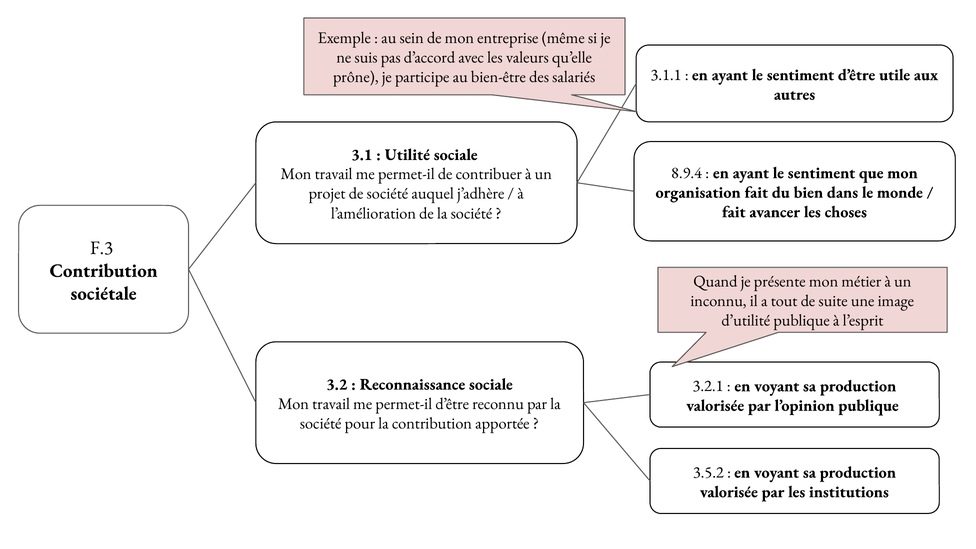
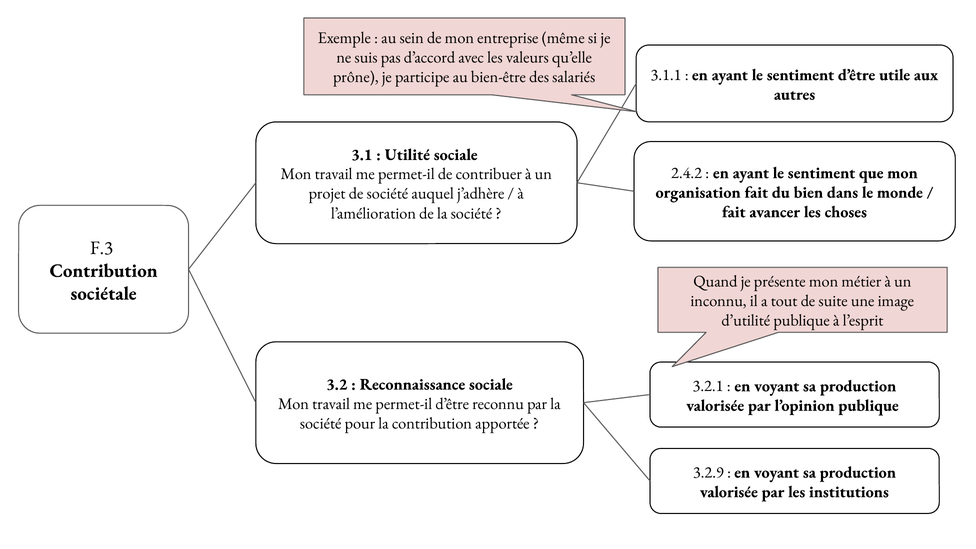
8.9.4: 8.9.4 -> 2.4.2
3.5.2: 3.5.2 -> 3.2.9
